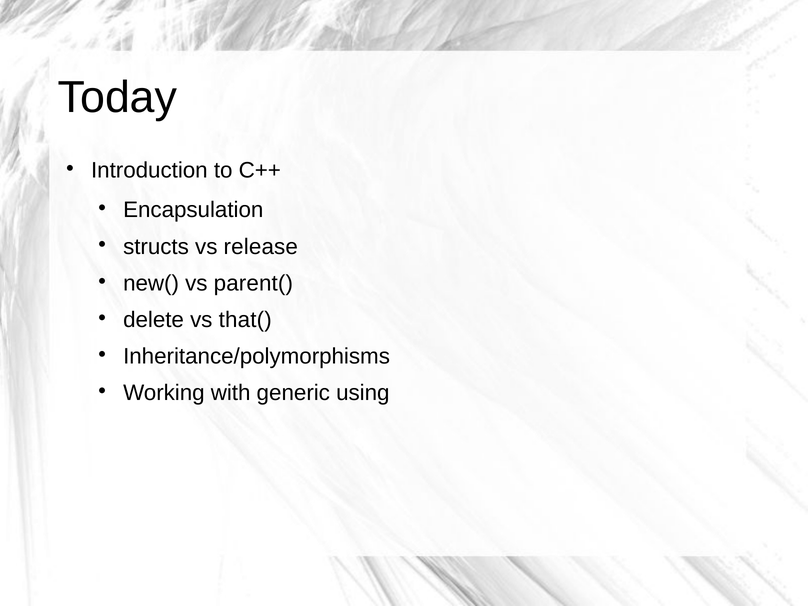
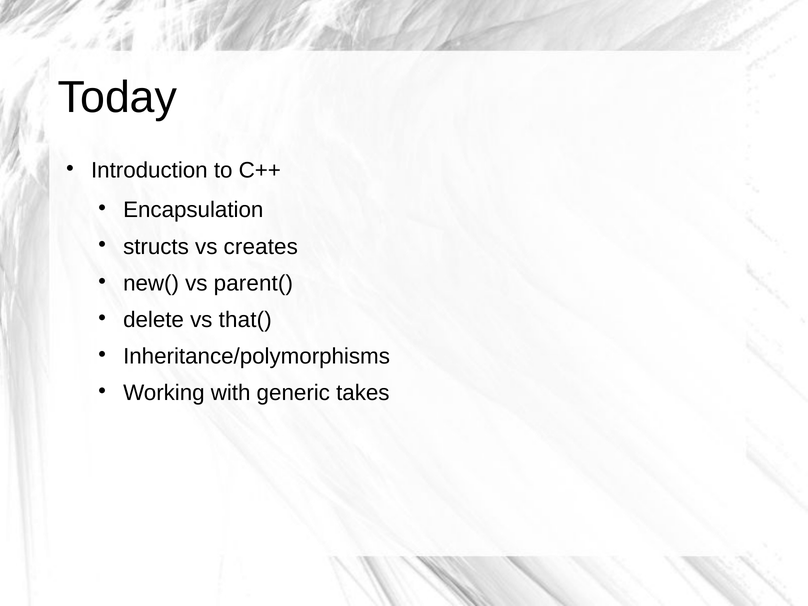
release: release -> creates
using: using -> takes
